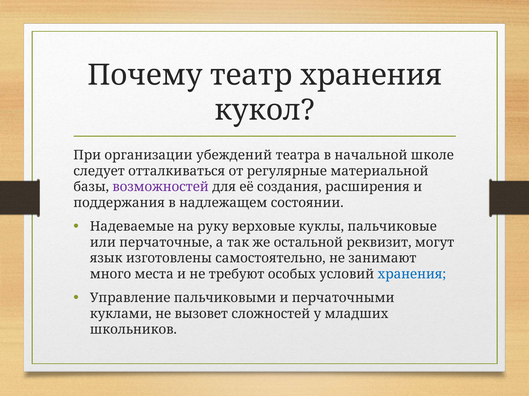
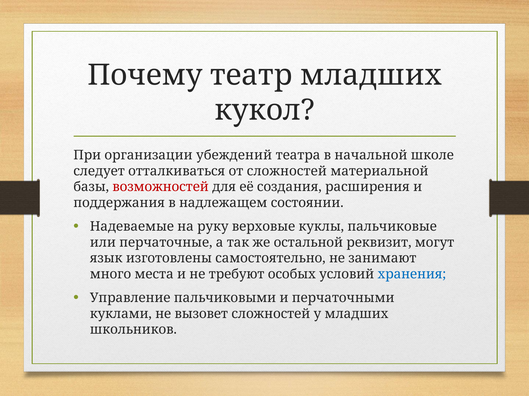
театр хранения: хранения -> младших
от регулярные: регулярные -> сложностей
возможностей colour: purple -> red
